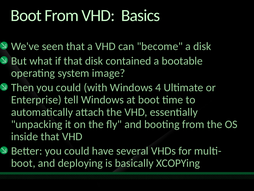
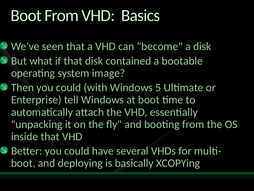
4: 4 -> 5
